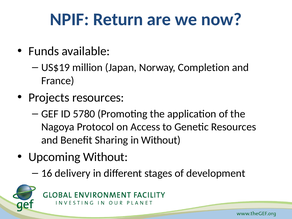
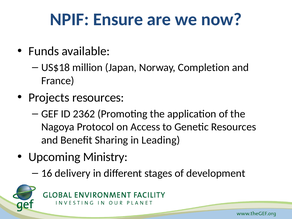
Return: Return -> Ensure
US$19: US$19 -> US$18
5780: 5780 -> 2362
in Without: Without -> Leading
Upcoming Without: Without -> Ministry
